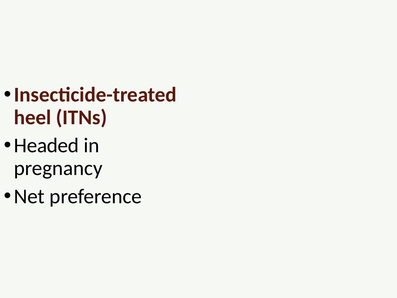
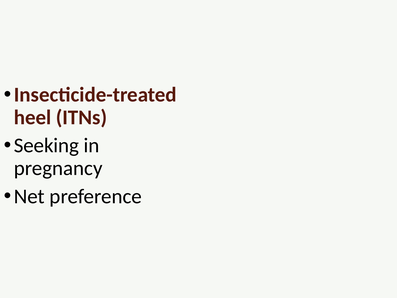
Headed: Headed -> Seeking
